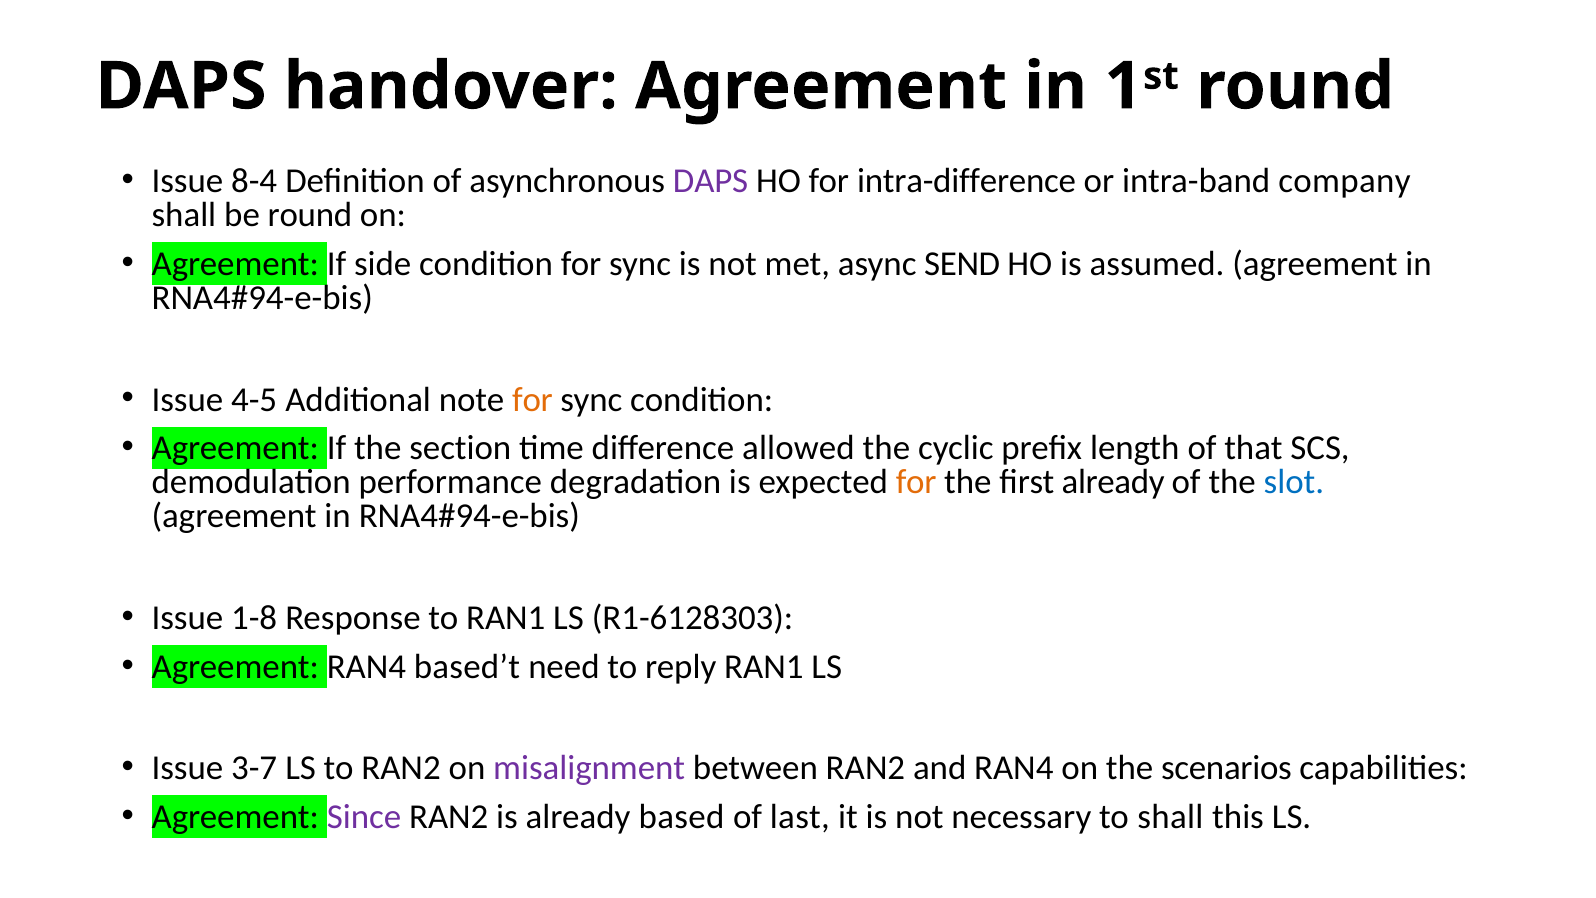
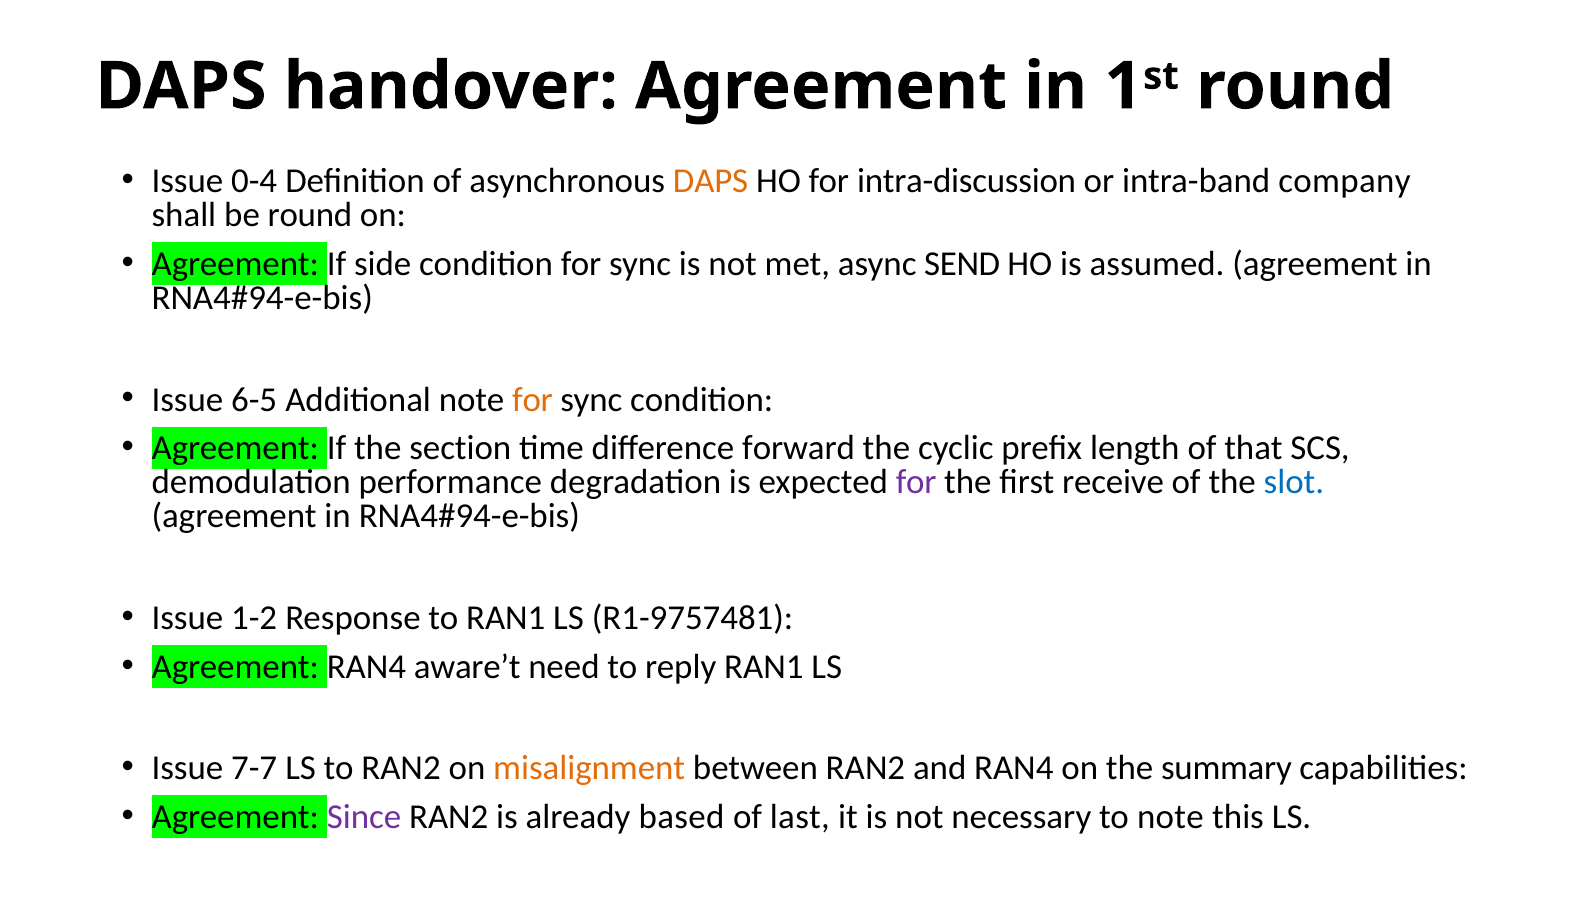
8-4: 8-4 -> 0-4
DAPS at (711, 181) colour: purple -> orange
intra-difference: intra-difference -> intra-discussion
4-5: 4-5 -> 6-5
allowed: allowed -> forward
for at (916, 482) colour: orange -> purple
first already: already -> receive
1-8: 1-8 -> 1-2
R1-6128303: R1-6128303 -> R1-9757481
based’t: based’t -> aware’t
3-7: 3-7 -> 7-7
misalignment colour: purple -> orange
scenarios: scenarios -> summary
to shall: shall -> note
